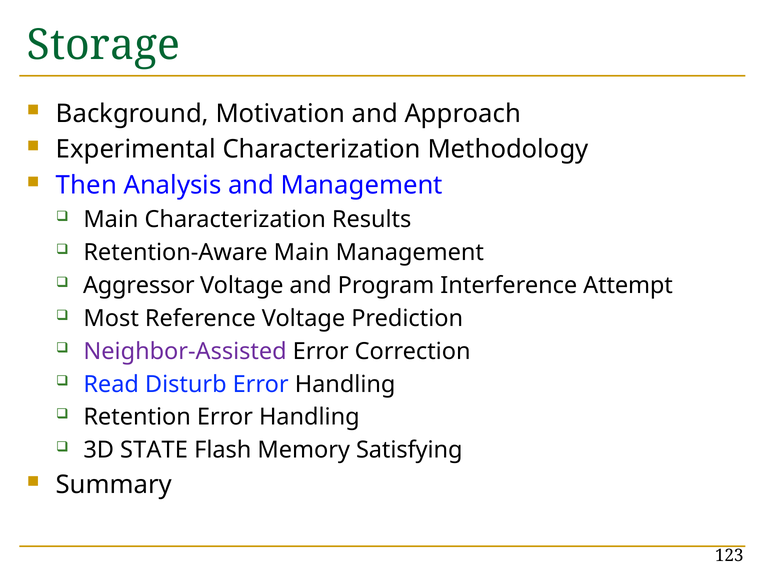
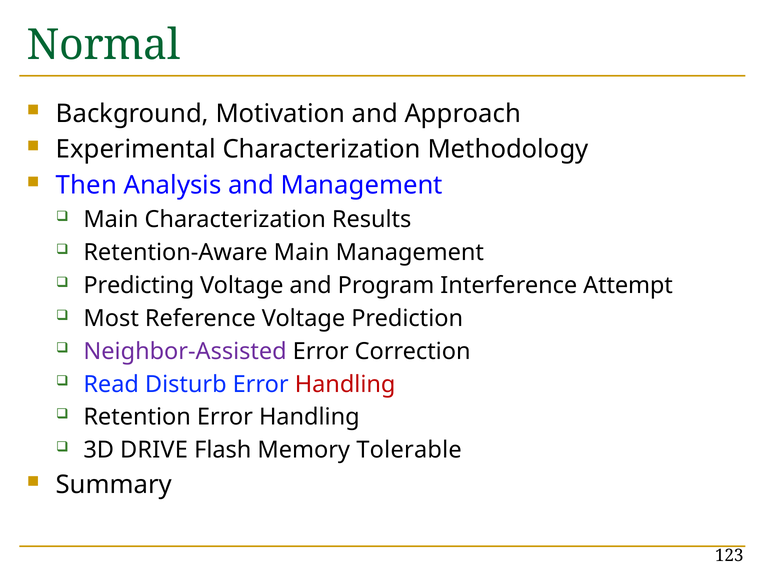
Storage: Storage -> Normal
Aggressor: Aggressor -> Predicting
Handling at (345, 384) colour: black -> red
STATE: STATE -> DRIVE
Satisfying: Satisfying -> Tolerable
